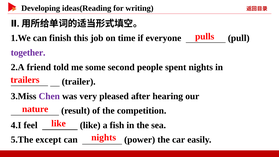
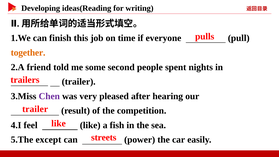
together colour: purple -> orange
nature at (35, 109): nature -> trailer
nights at (104, 137): nights -> streets
